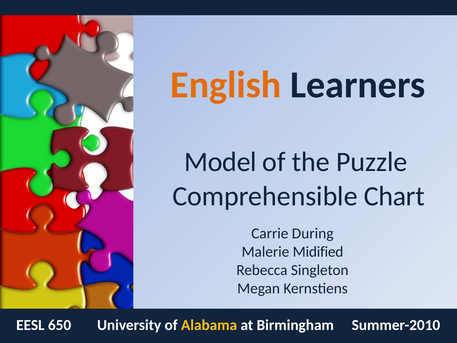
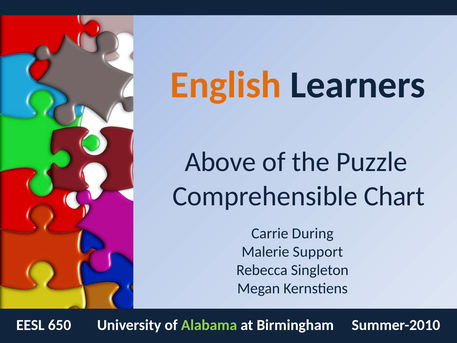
Model: Model -> Above
Midified: Midified -> Support
Alabama colour: yellow -> light green
